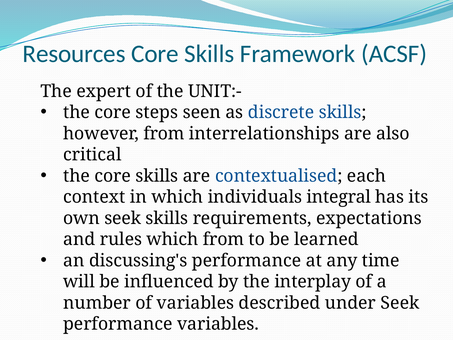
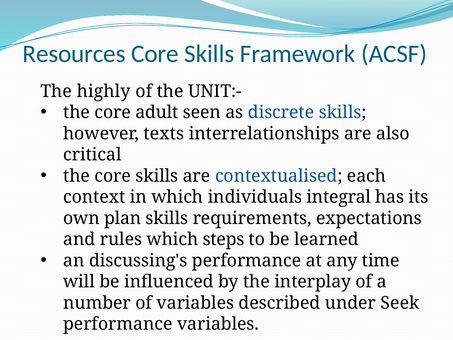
expert: expert -> highly
steps: steps -> adult
however from: from -> texts
own seek: seek -> plan
which from: from -> steps
